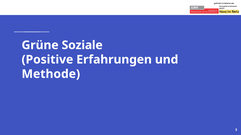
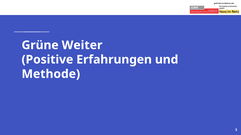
Soziale: Soziale -> Weiter
